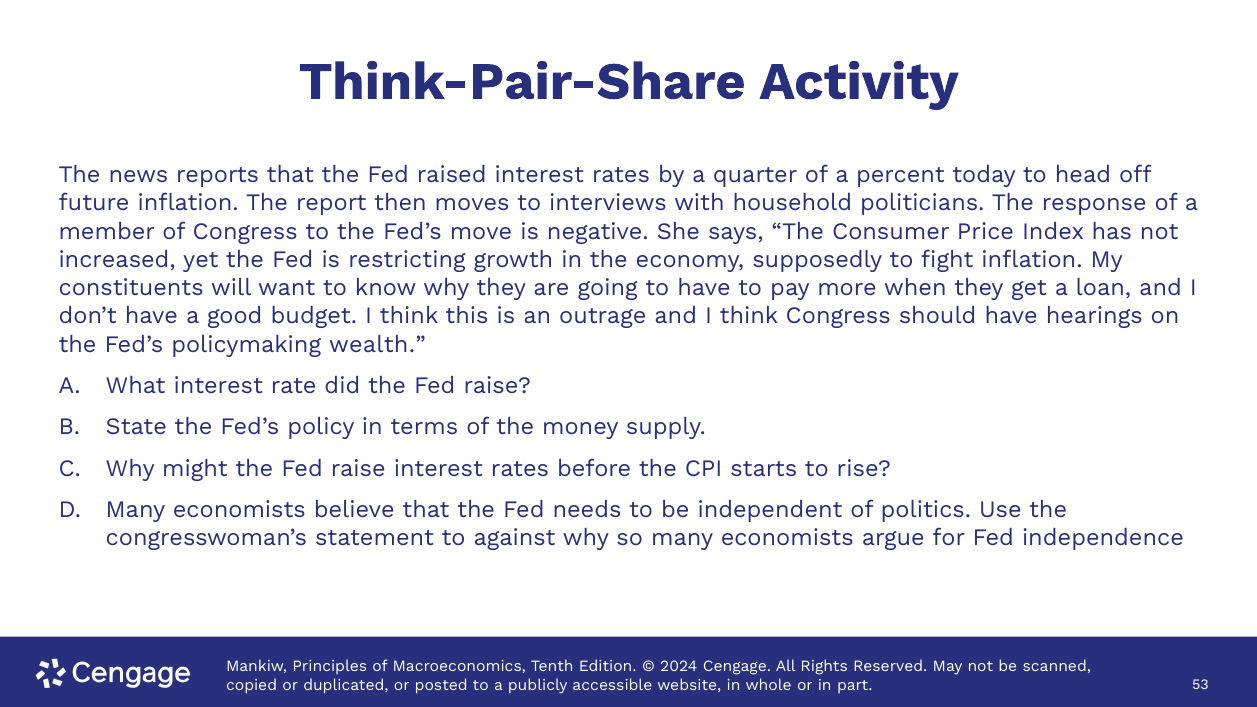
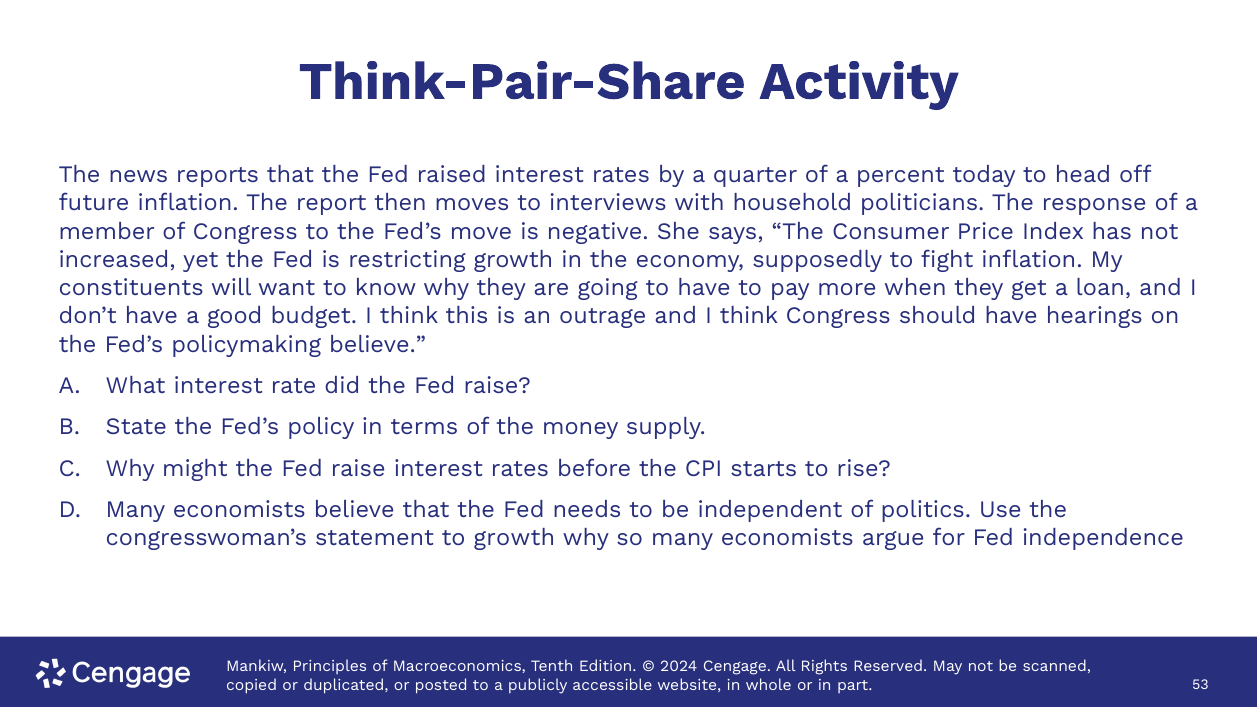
policymaking wealth: wealth -> believe
to against: against -> growth
